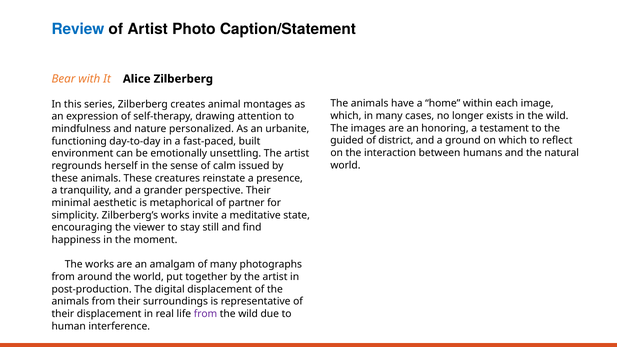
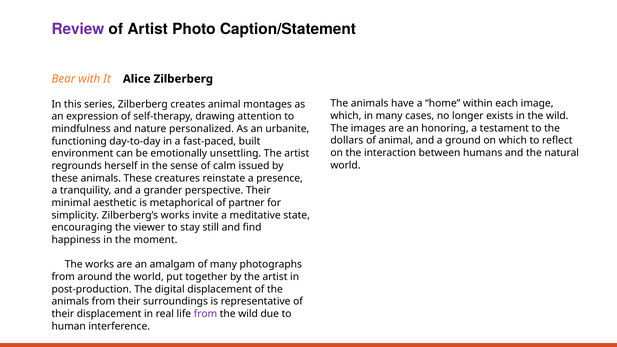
Review colour: blue -> purple
guided: guided -> dollars
of district: district -> animal
